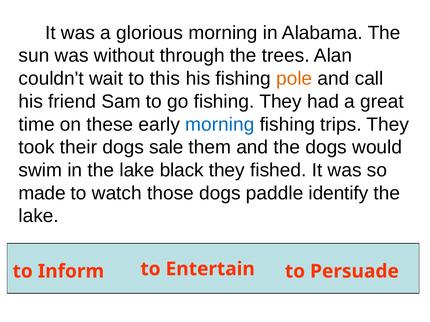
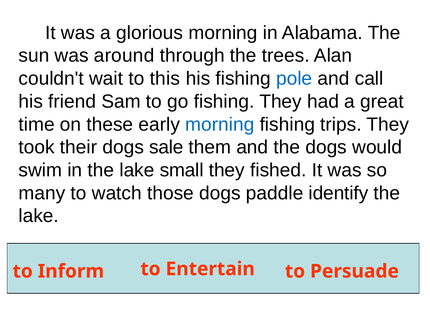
without: without -> around
pole colour: orange -> blue
black: black -> small
made: made -> many
